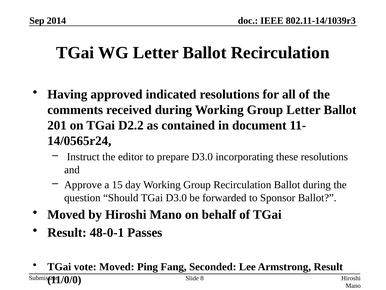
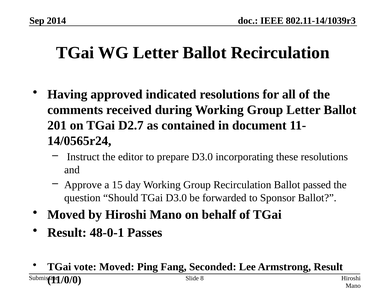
D2.2: D2.2 -> D2.7
Ballot during: during -> passed
